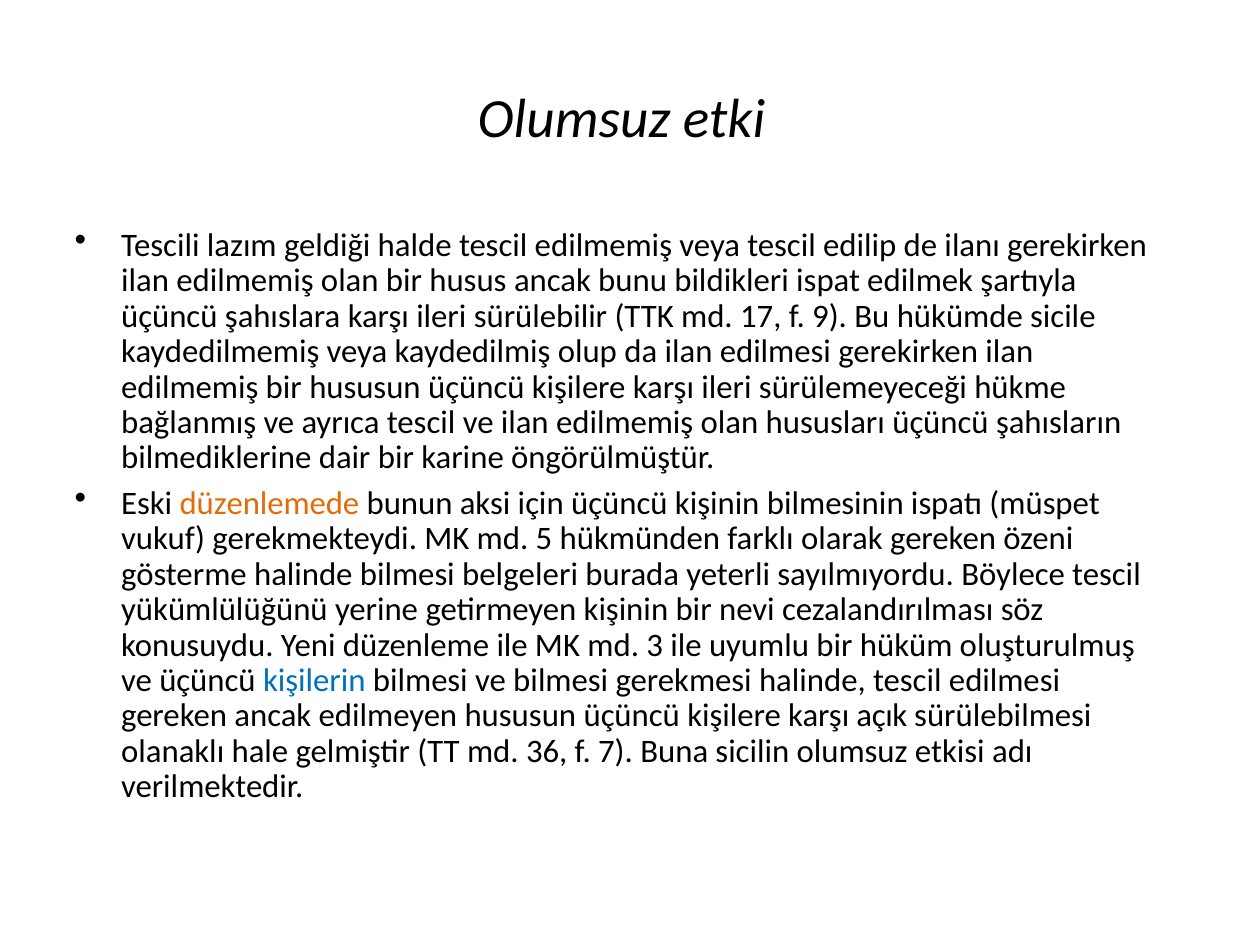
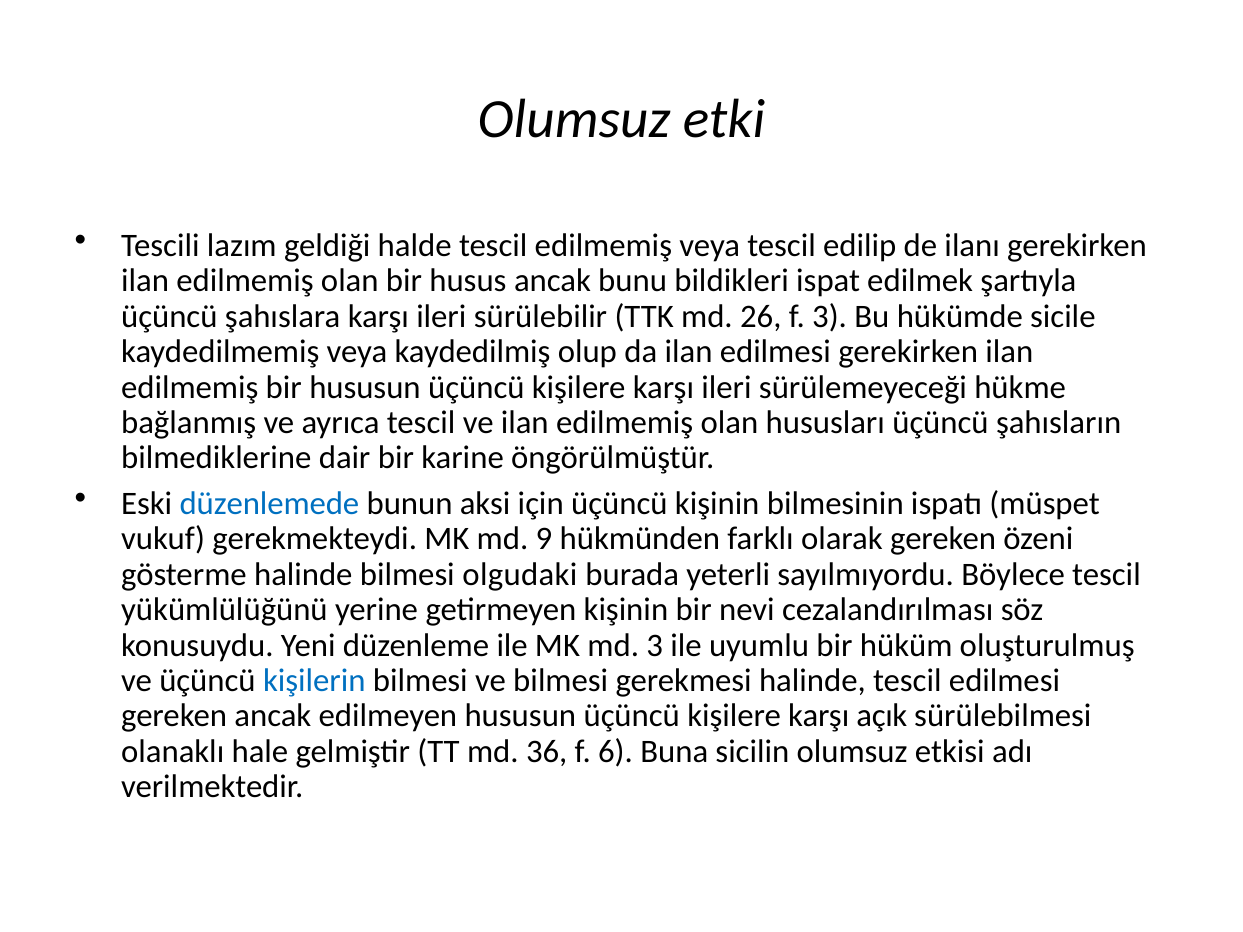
17: 17 -> 26
f 9: 9 -> 3
düzenlemede colour: orange -> blue
5: 5 -> 9
belgeleri: belgeleri -> olgudaki
7: 7 -> 6
